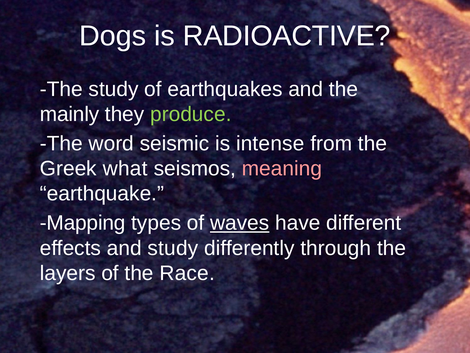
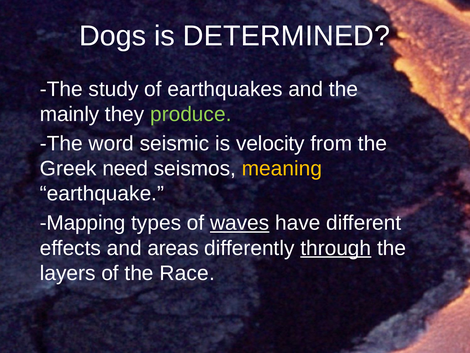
RADIOACTIVE: RADIOACTIVE -> DETERMINED
intense: intense -> velocity
what: what -> need
meaning colour: pink -> yellow
and study: study -> areas
through underline: none -> present
